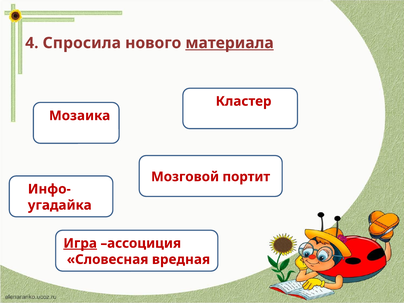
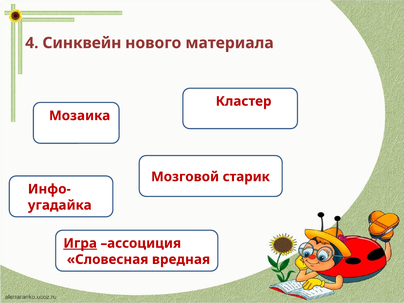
Спросила: Спросила -> Синквейн
материала underline: present -> none
портит: портит -> старик
